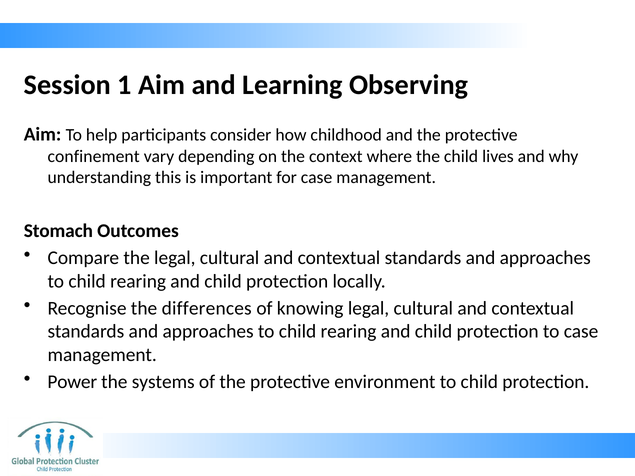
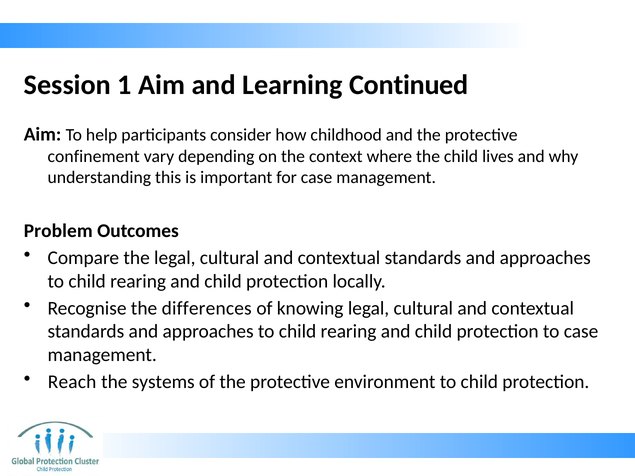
Observing: Observing -> Continued
Stomach: Stomach -> Problem
Power: Power -> Reach
